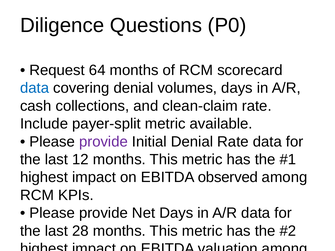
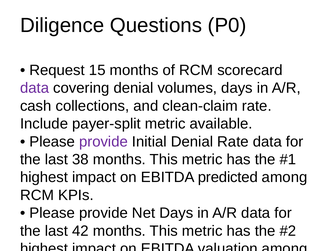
64: 64 -> 15
data at (35, 88) colour: blue -> purple
12: 12 -> 38
observed: observed -> predicted
28: 28 -> 42
